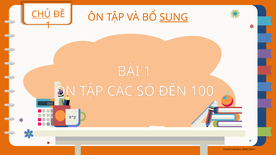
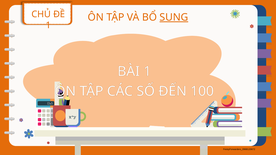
CHỦ underline: present -> none
